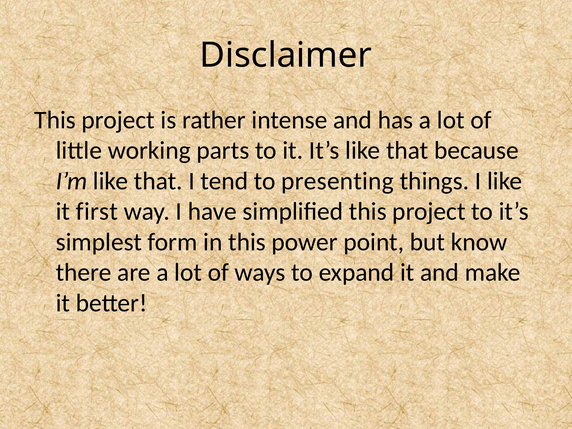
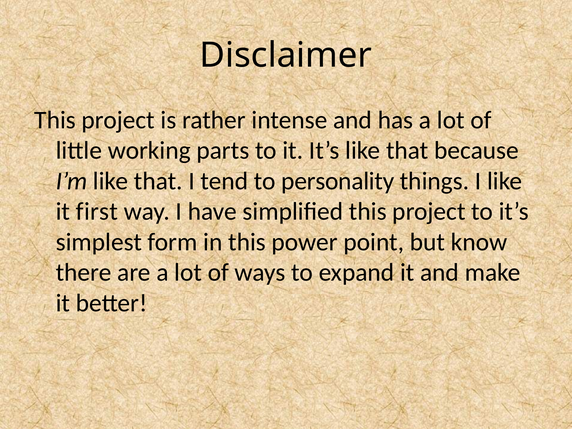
presenting: presenting -> personality
